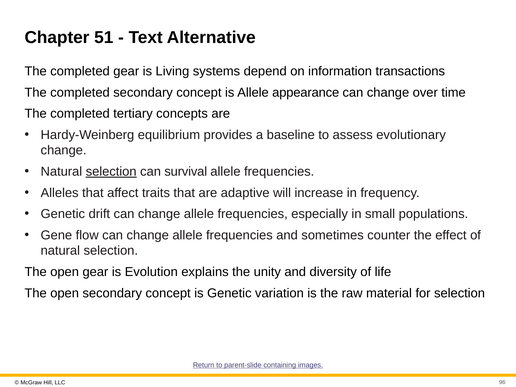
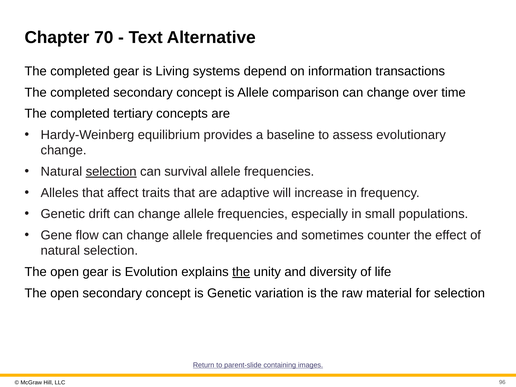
51: 51 -> 70
appearance: appearance -> comparison
the at (241, 272) underline: none -> present
